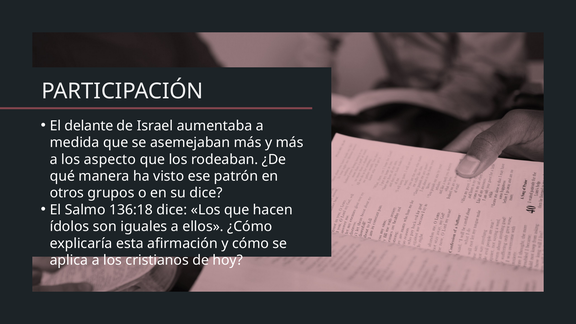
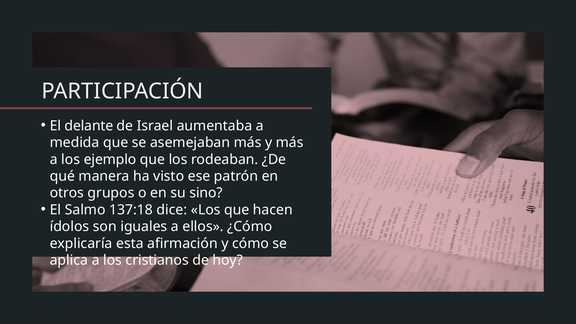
aspecto: aspecto -> ejemplo
su dice: dice -> sino
136:18: 136:18 -> 137:18
